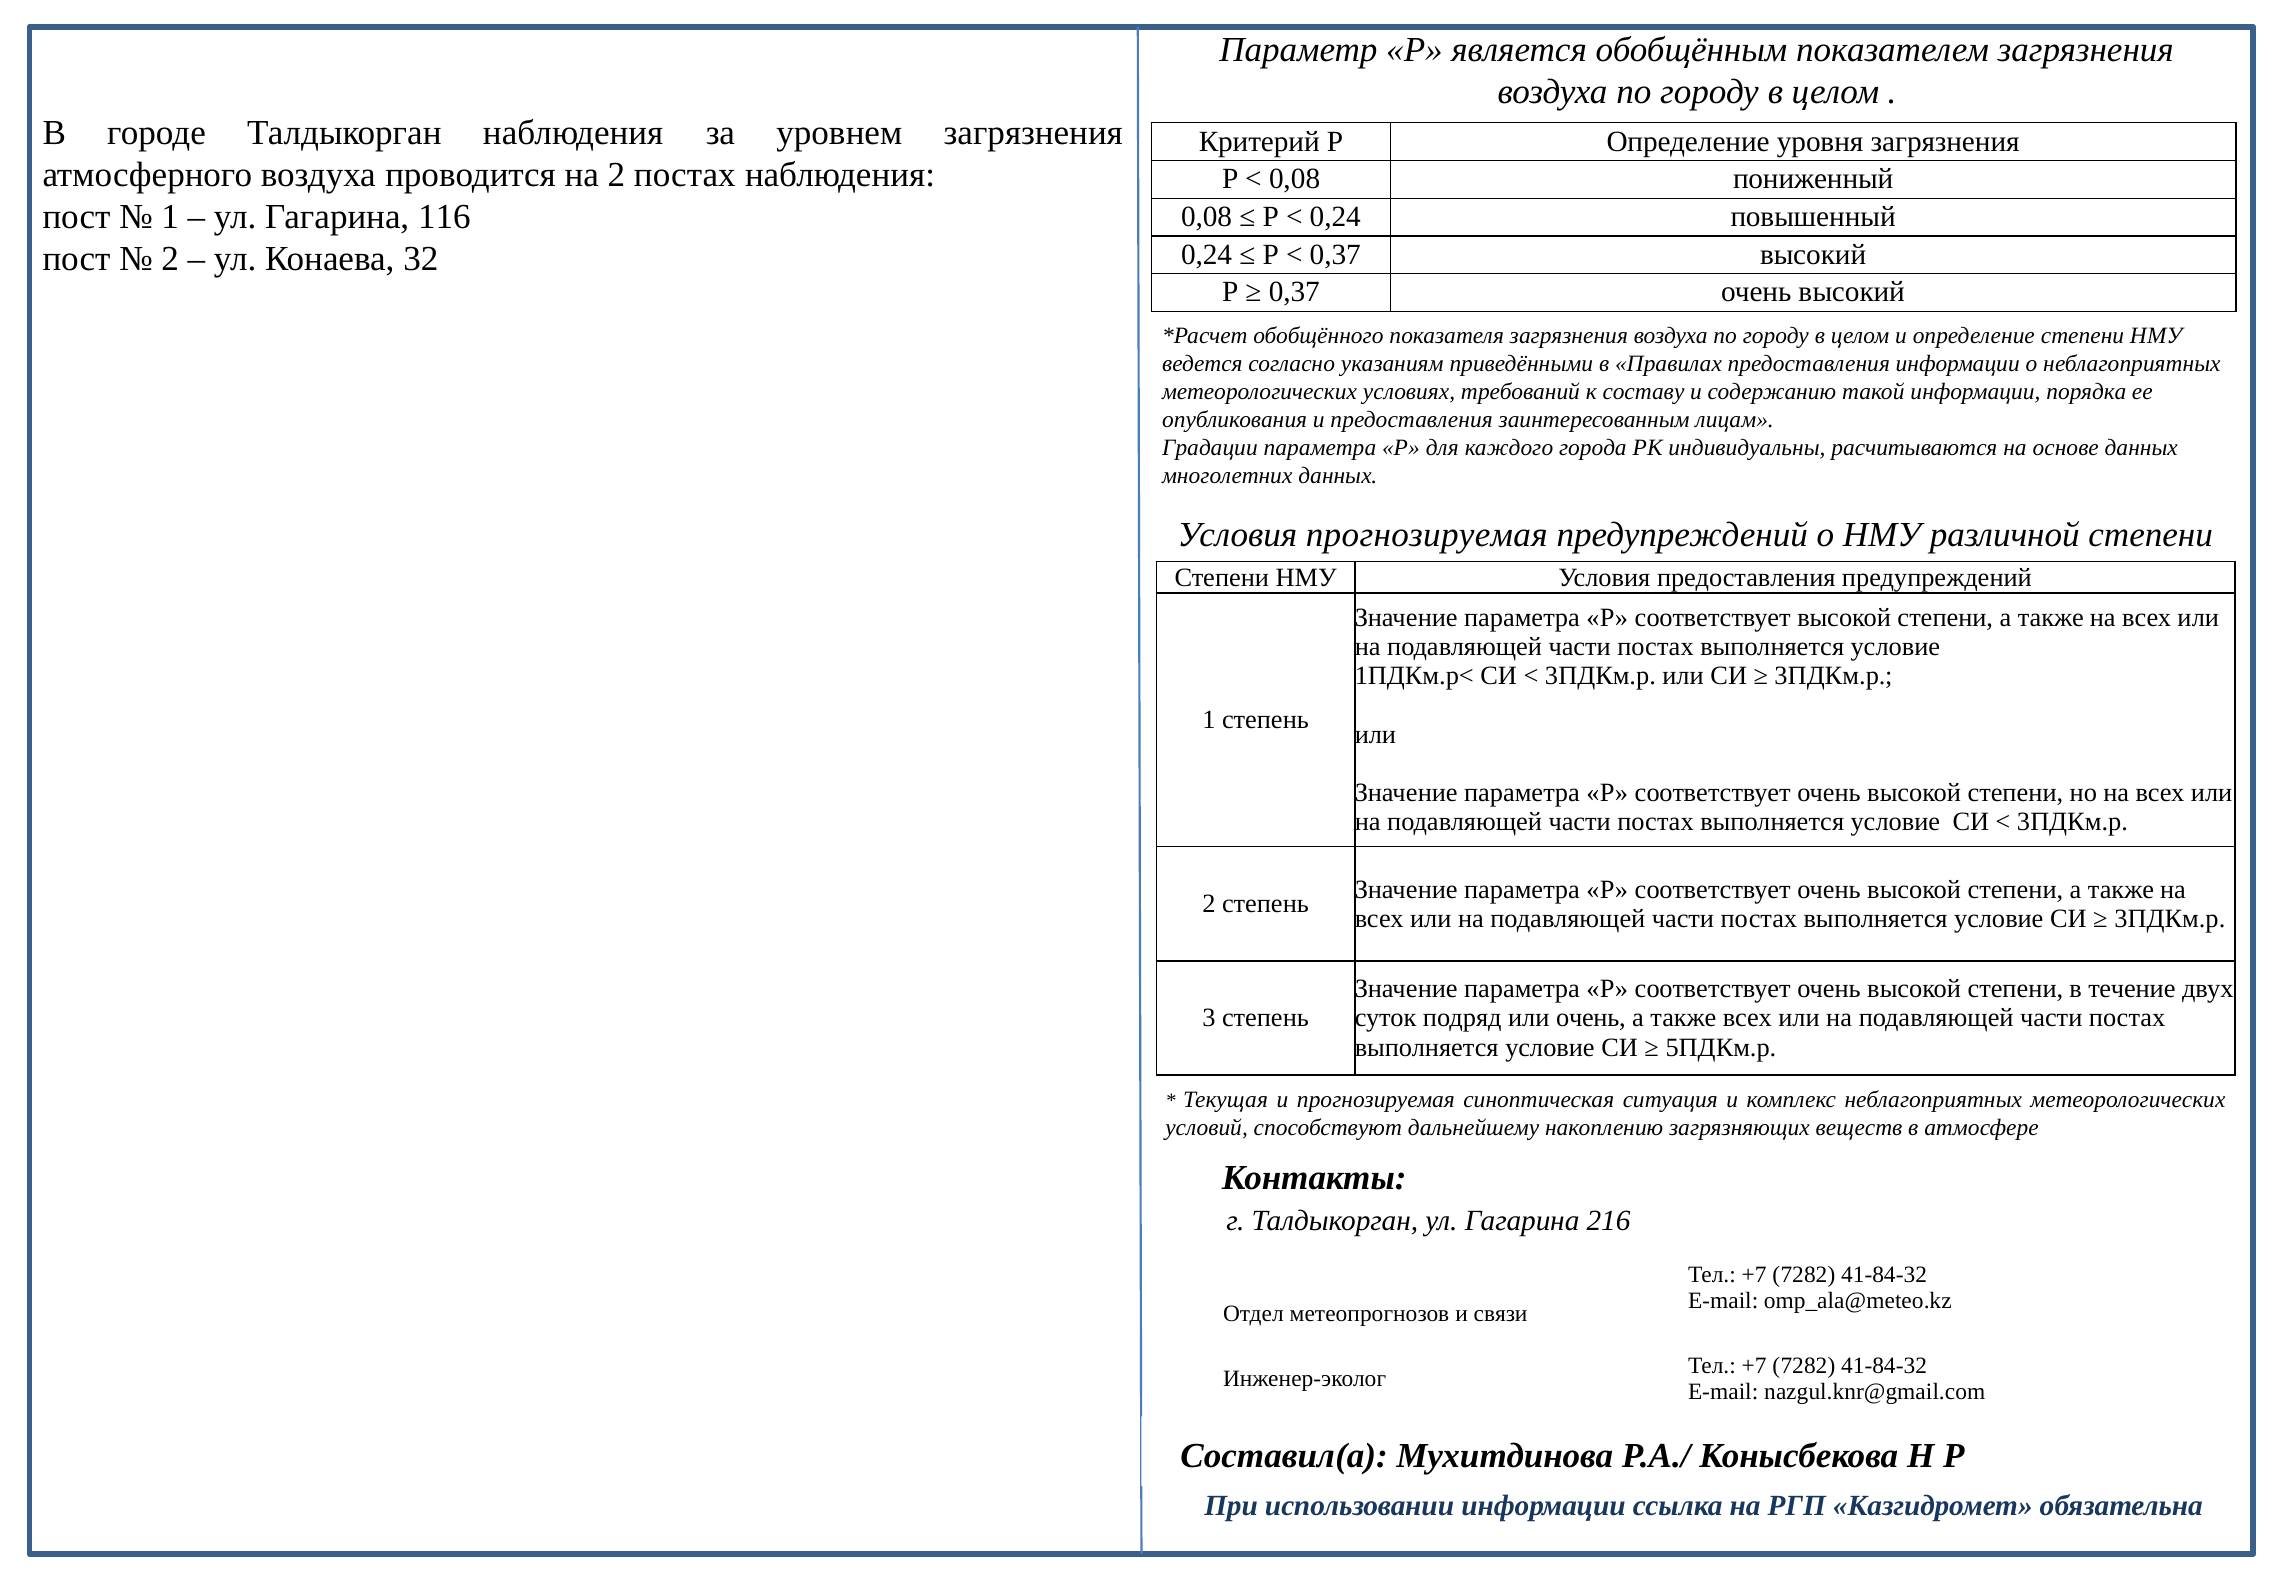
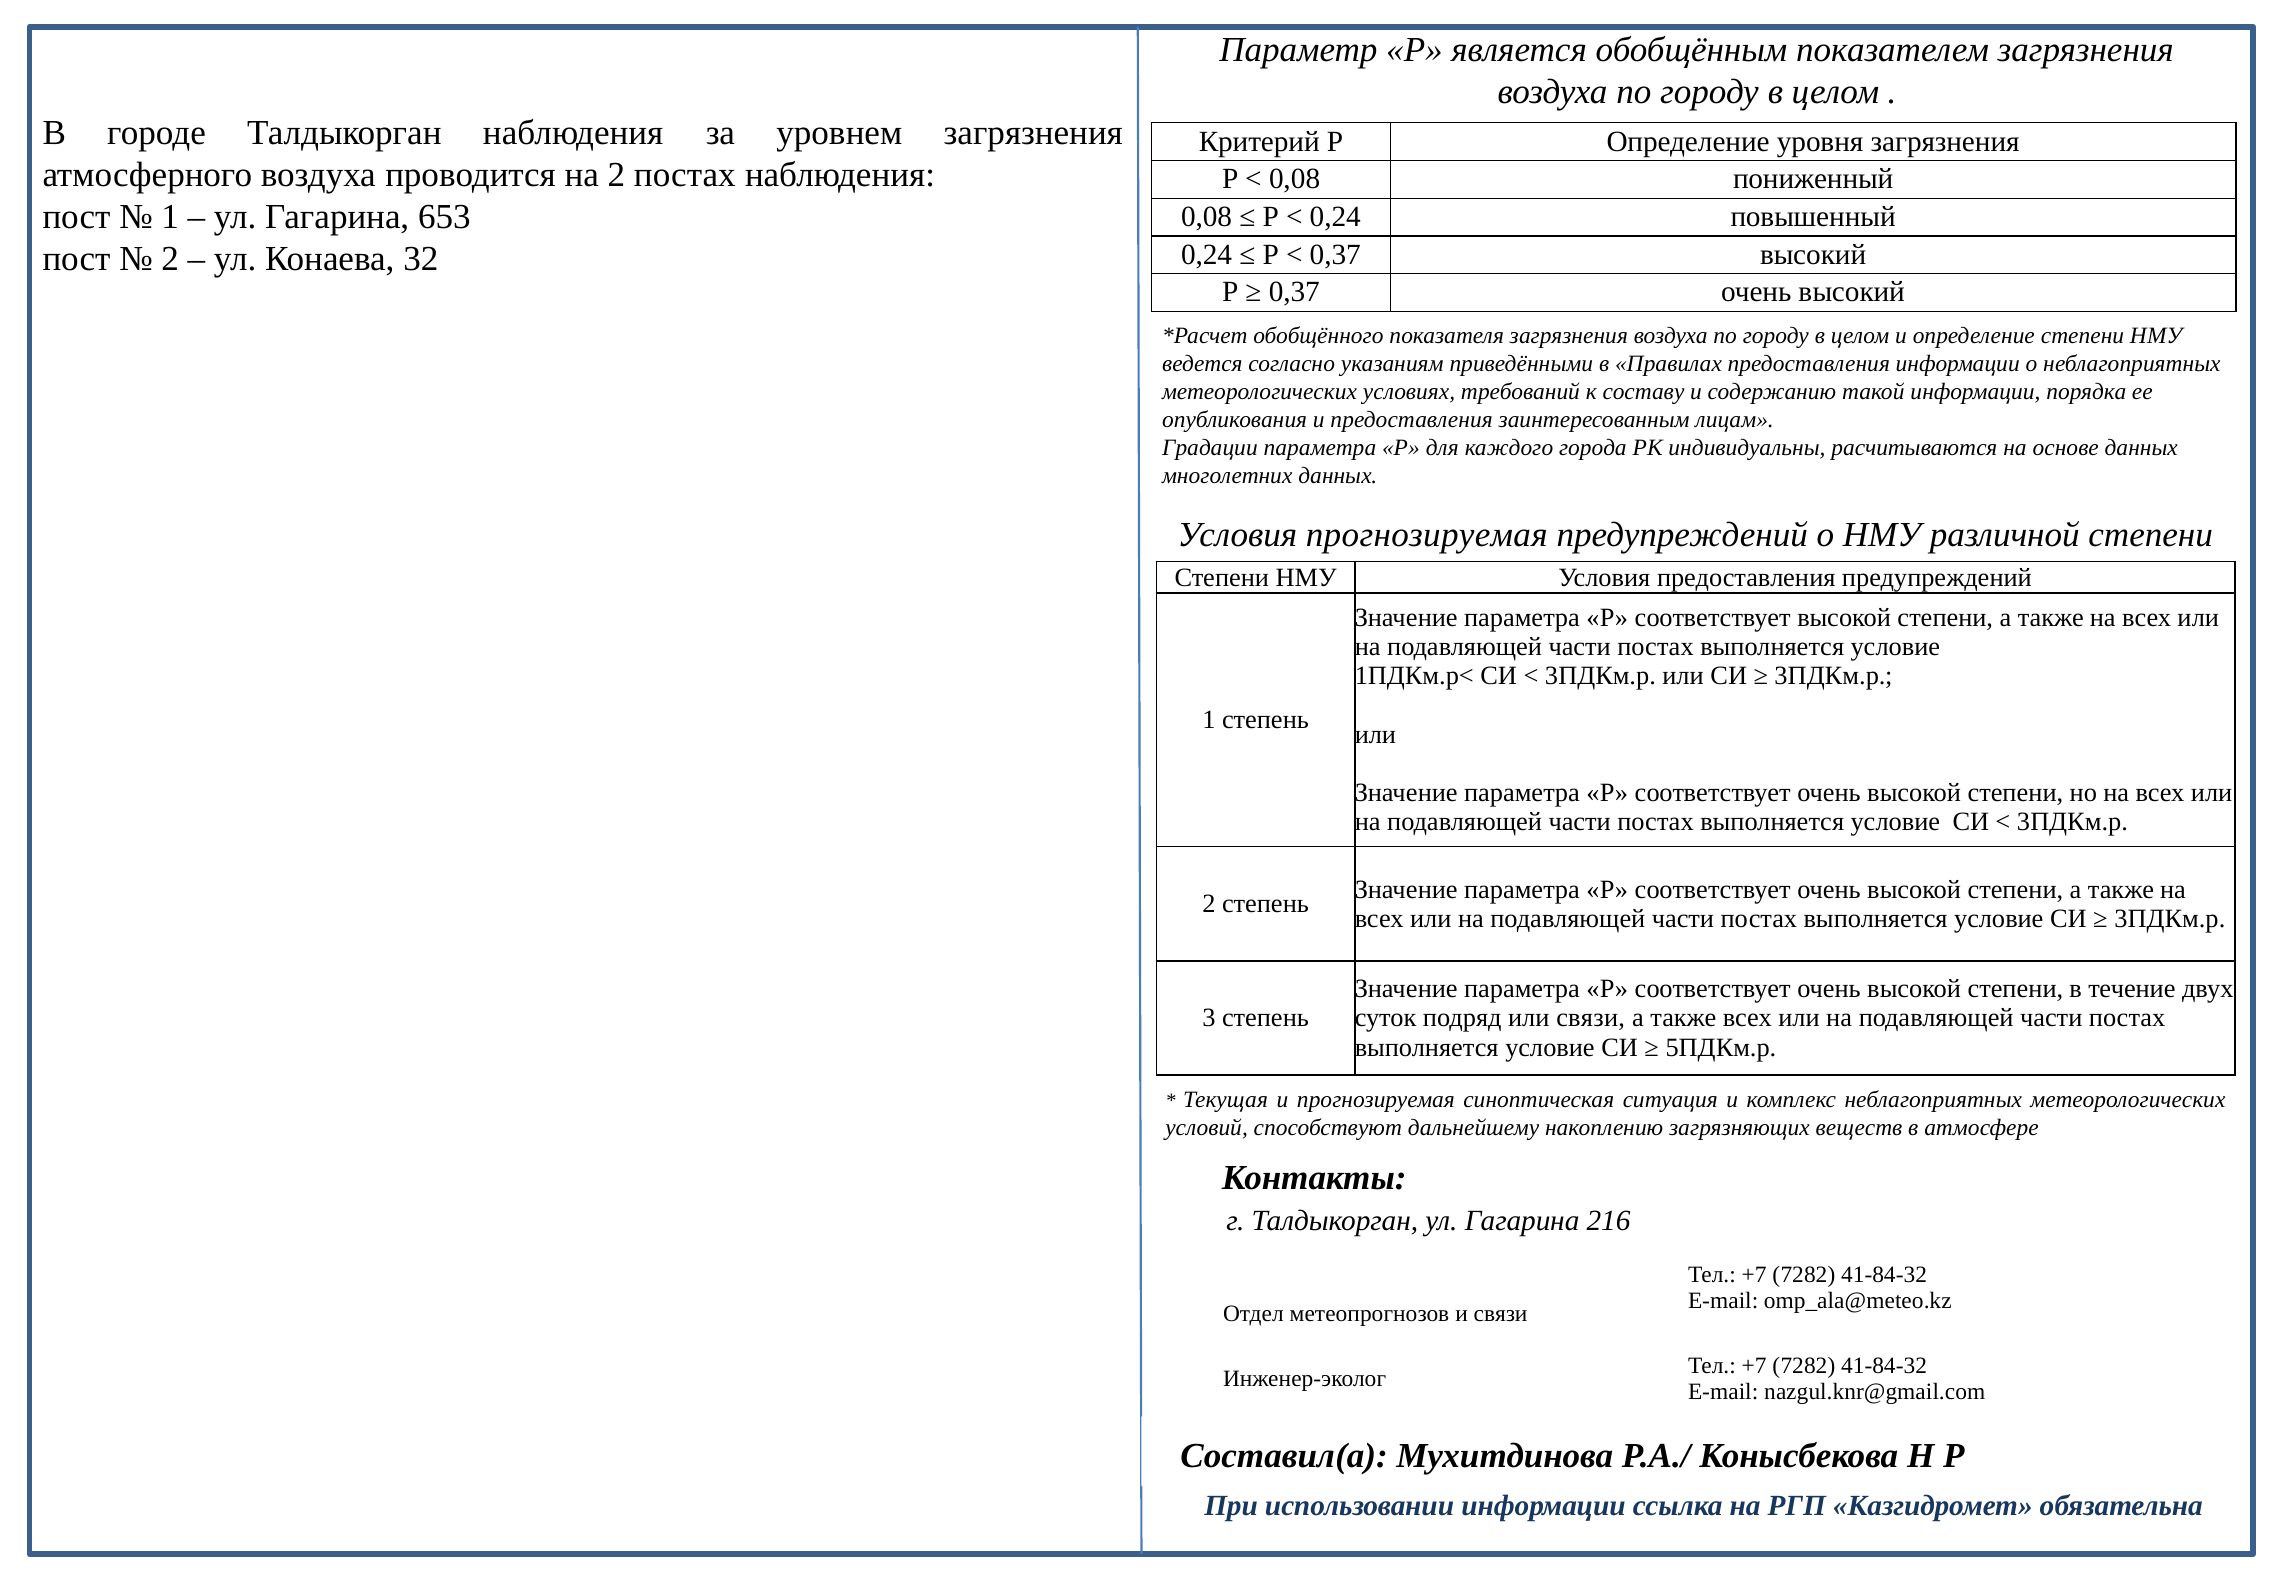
116: 116 -> 653
или очень: очень -> связи
